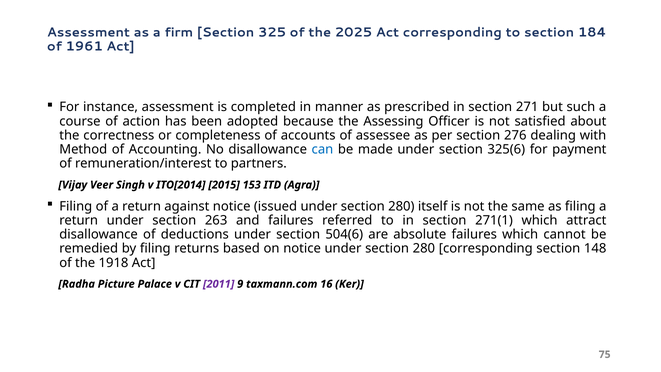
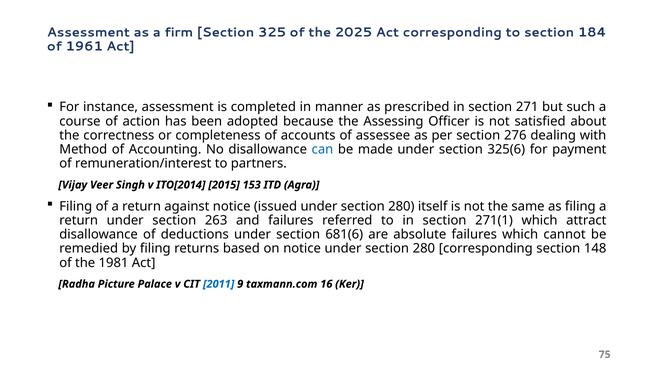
504(6: 504(6 -> 681(6
1918: 1918 -> 1981
2011 colour: purple -> blue
